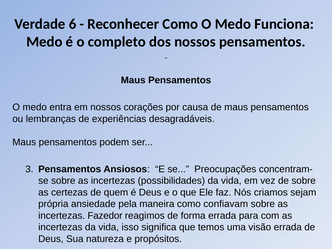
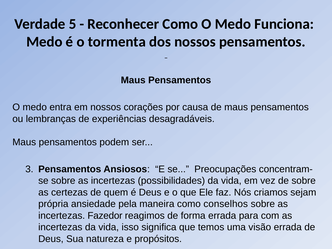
6: 6 -> 5
completo: completo -> tormenta
confiavam: confiavam -> conselhos
